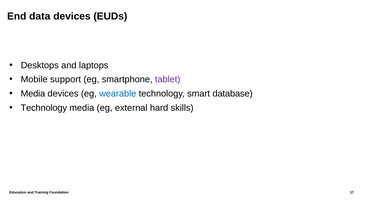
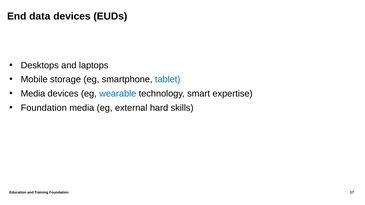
support: support -> storage
tablet colour: purple -> blue
database: database -> expertise
Technology at (44, 108): Technology -> Foundation
